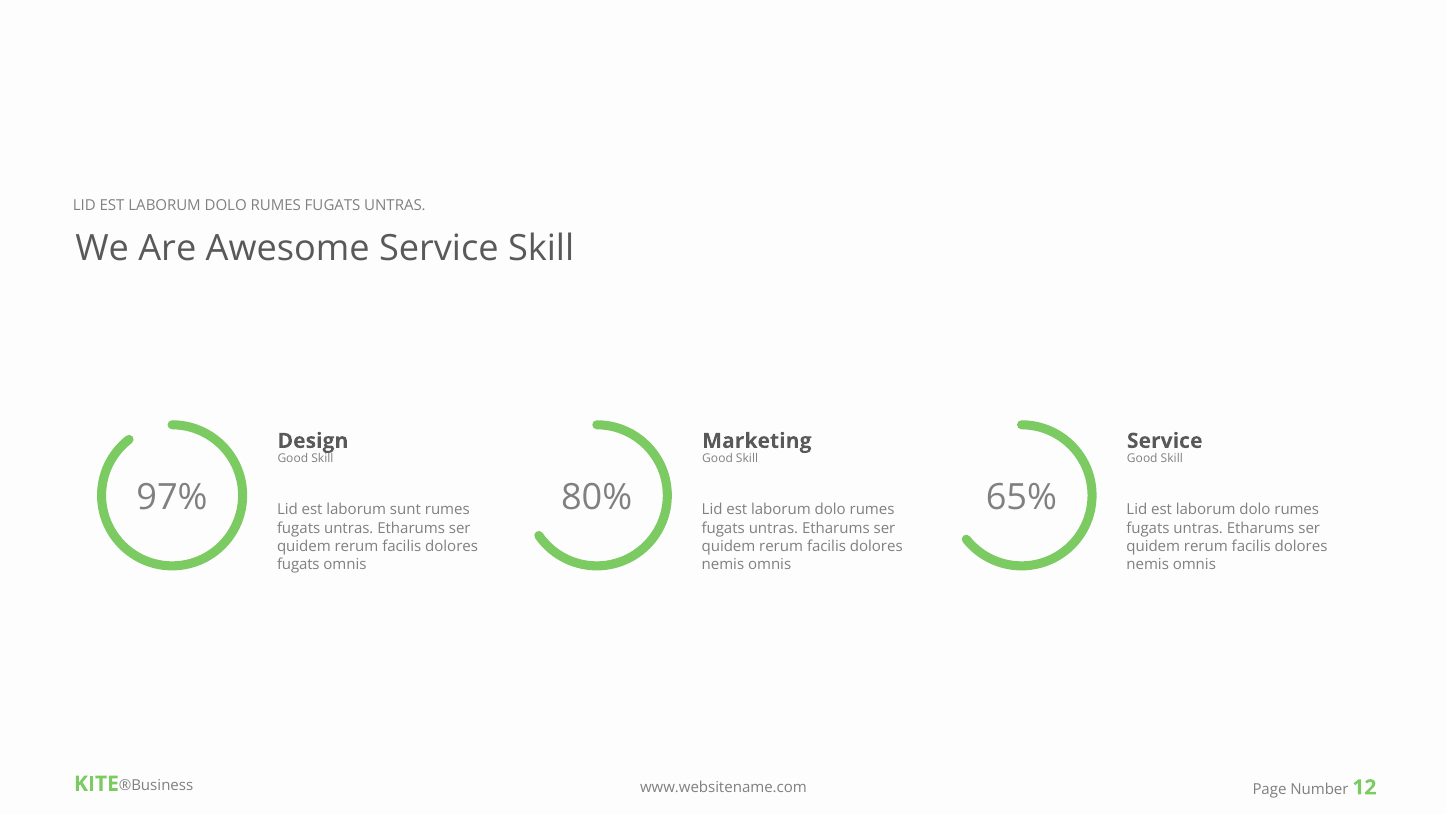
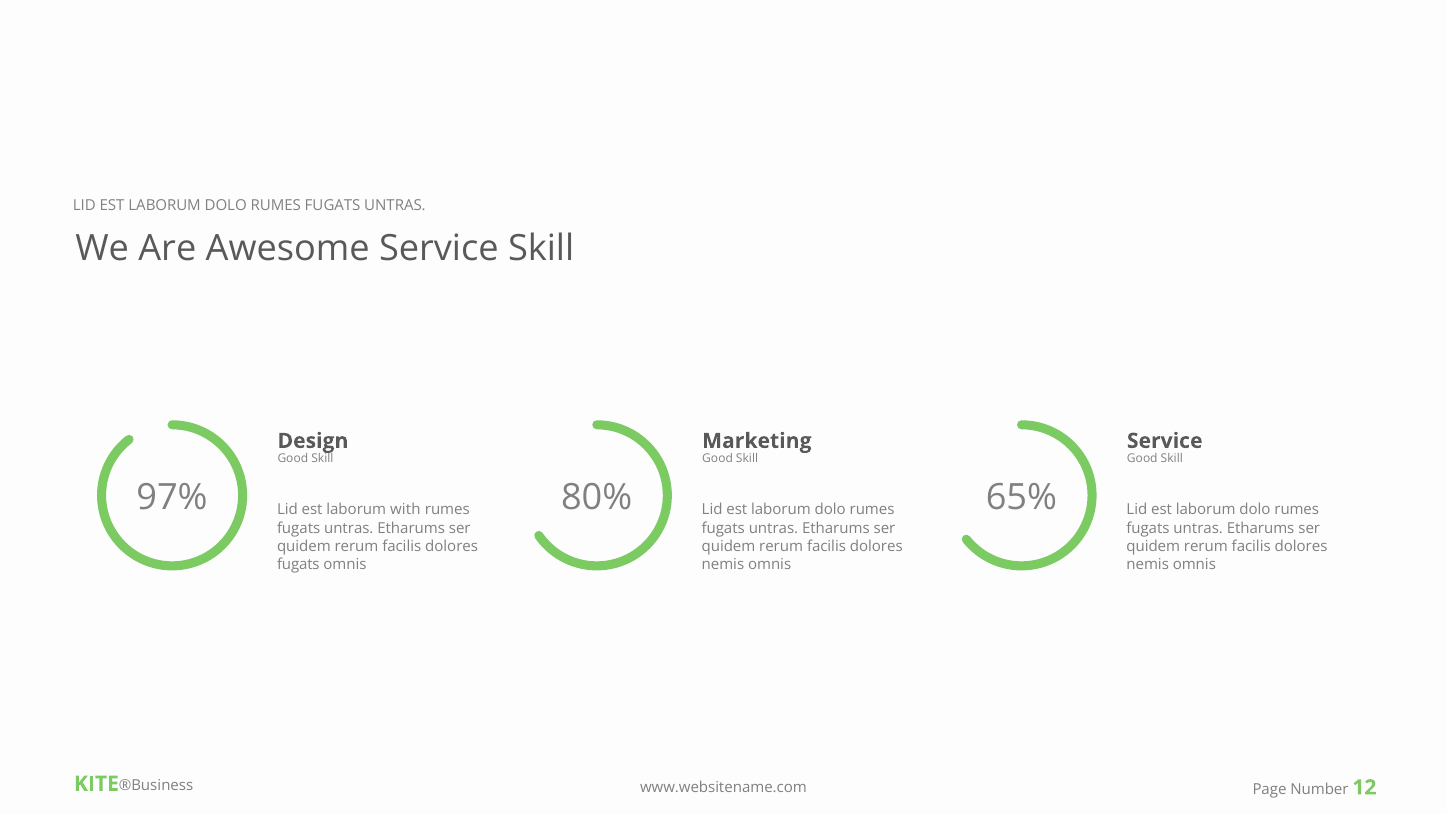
sunt: sunt -> with
